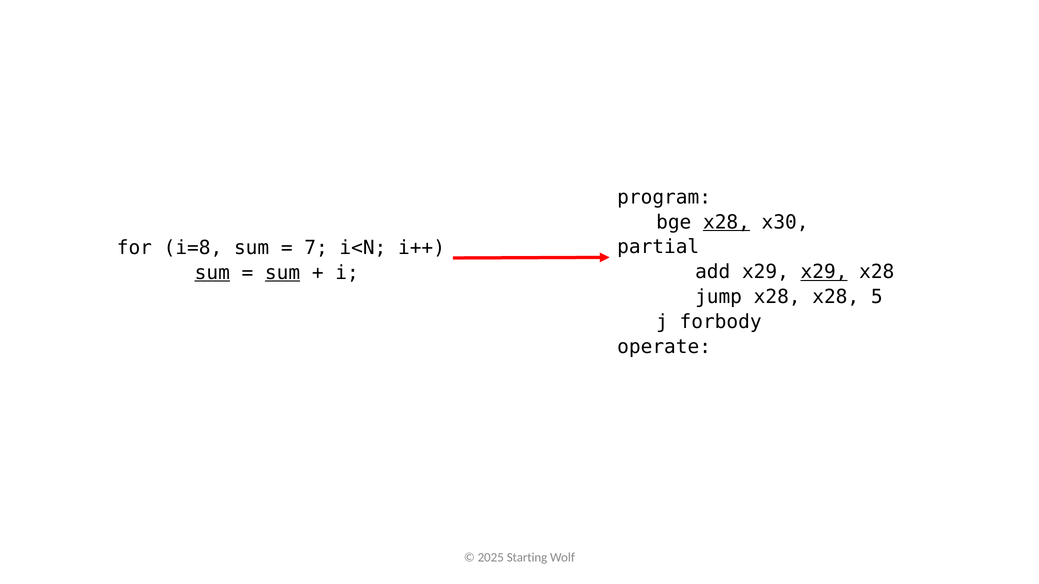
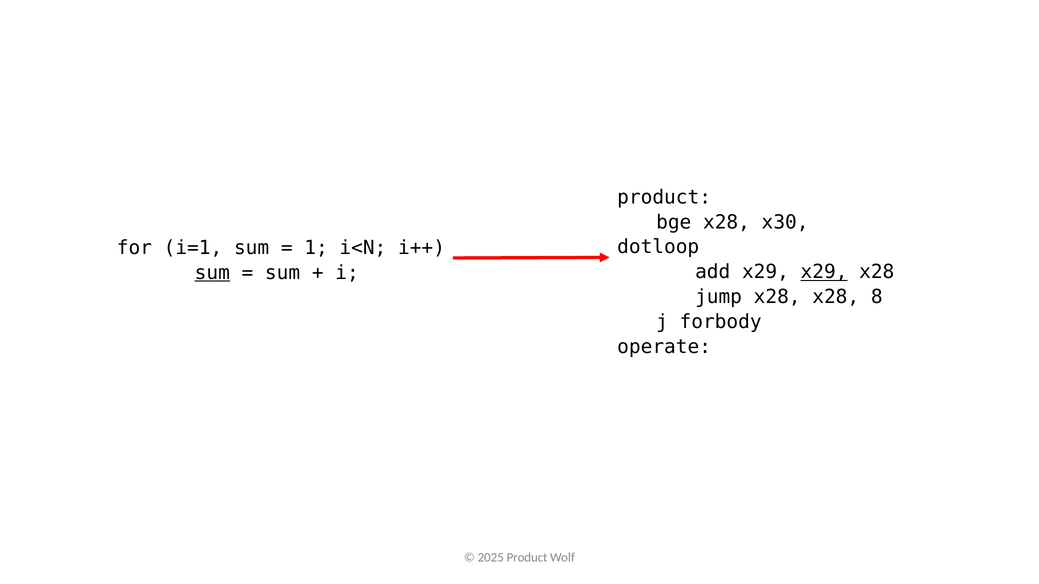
program at (664, 197): program -> product
x28 at (726, 222) underline: present -> none
partial: partial -> dotloop
i=8: i=8 -> i=1
7: 7 -> 1
sum at (283, 273) underline: present -> none
5: 5 -> 8
2025 Starting: Starting -> Product
